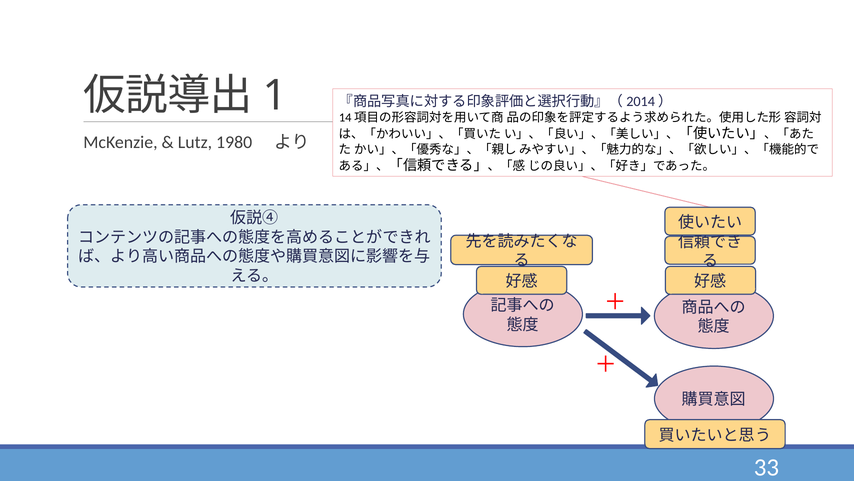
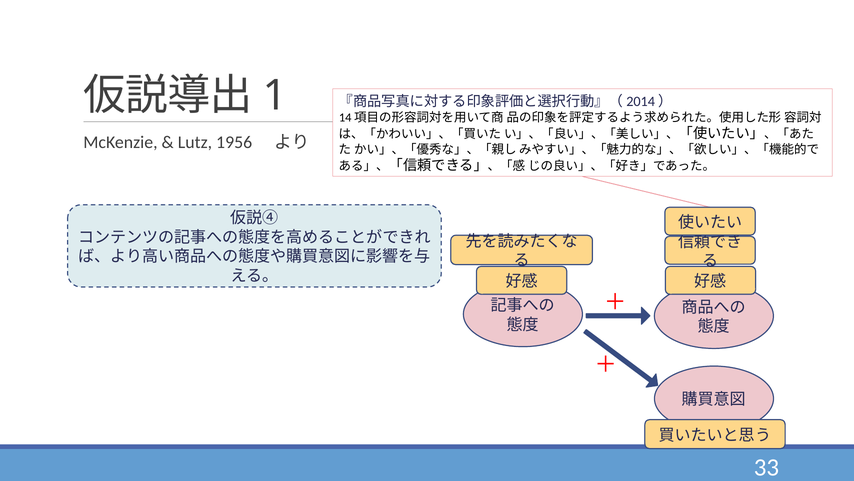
1980: 1980 -> 1956
